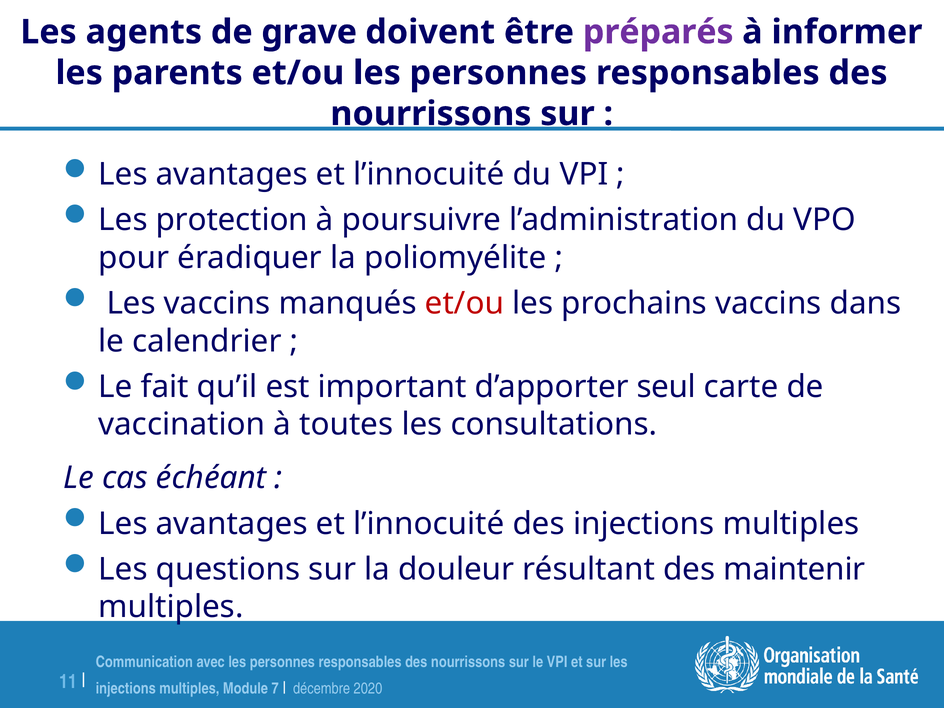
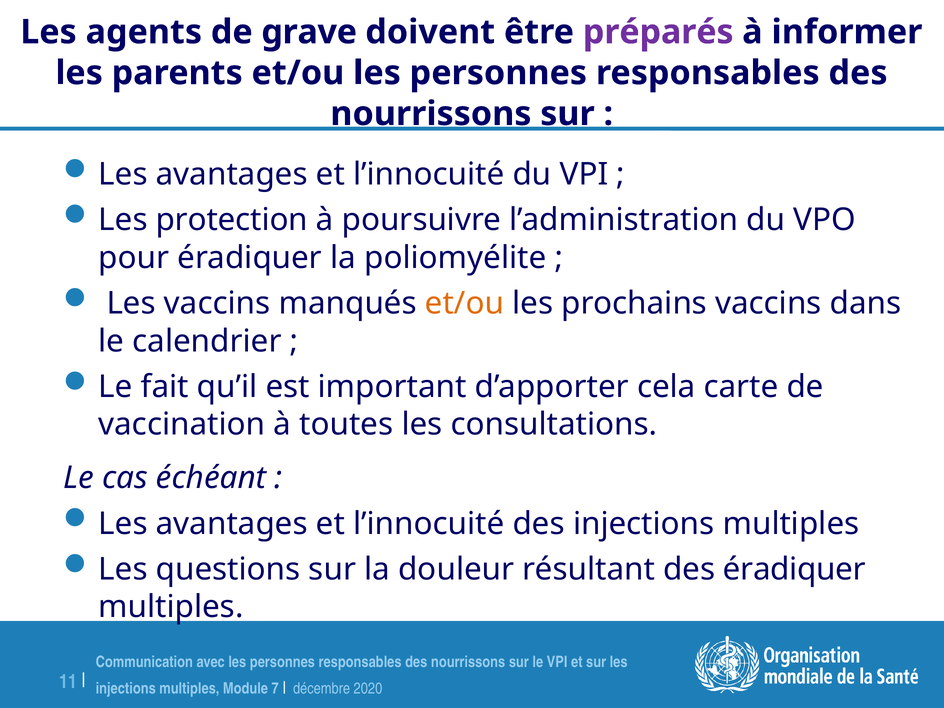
et/ou at (465, 303) colour: red -> orange
seul: seul -> cela
des maintenir: maintenir -> éradiquer
